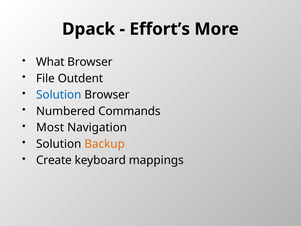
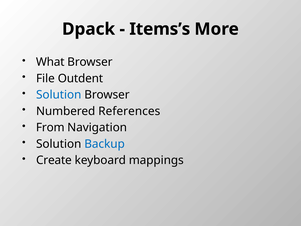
Effort’s: Effort’s -> Items’s
Commands: Commands -> References
Most: Most -> From
Backup colour: orange -> blue
